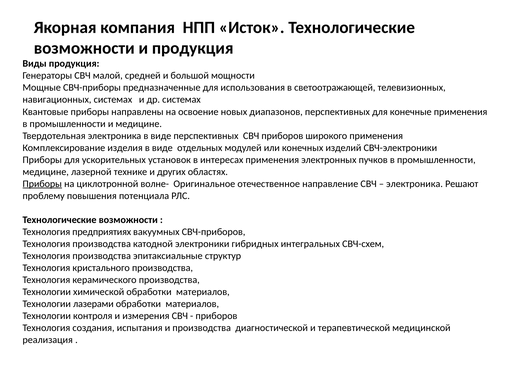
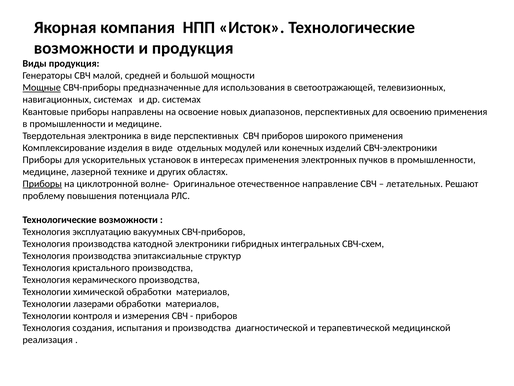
Мощные underline: none -> present
конечные: конечные -> освоению
электроника at (415, 184): электроника -> летательных
предприятиях: предприятиях -> эксплуатацию
